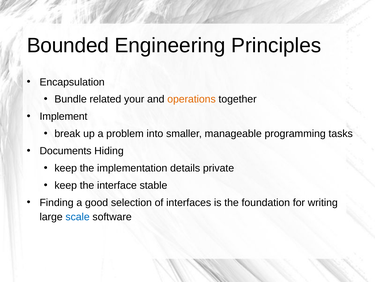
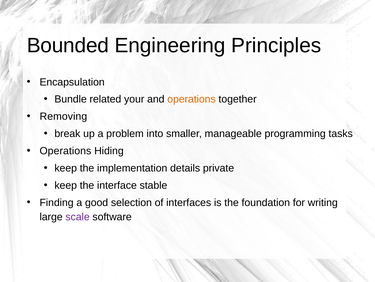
Implement: Implement -> Removing
Documents at (66, 151): Documents -> Operations
scale colour: blue -> purple
